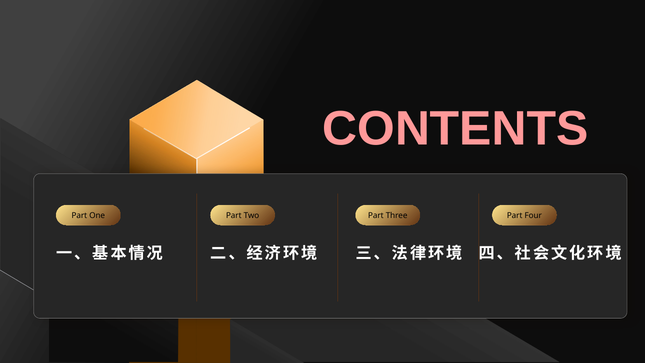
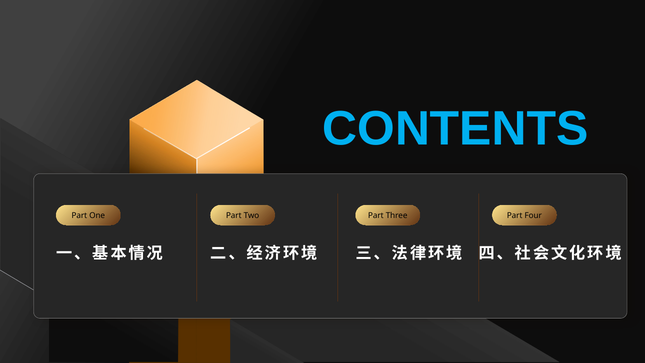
CONTENTS colour: pink -> light blue
